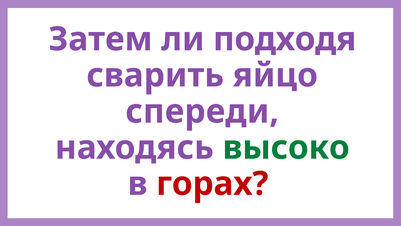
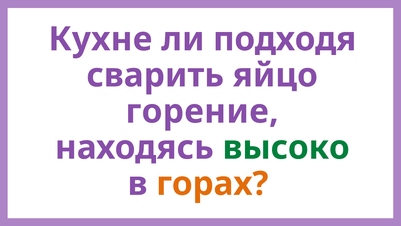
Затем: Затем -> Кухне
спереди: спереди -> горение
горах colour: red -> orange
